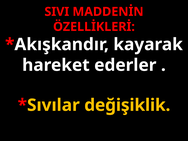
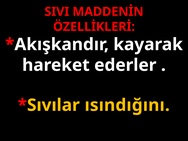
değişiklik: değişiklik -> ısındığını
